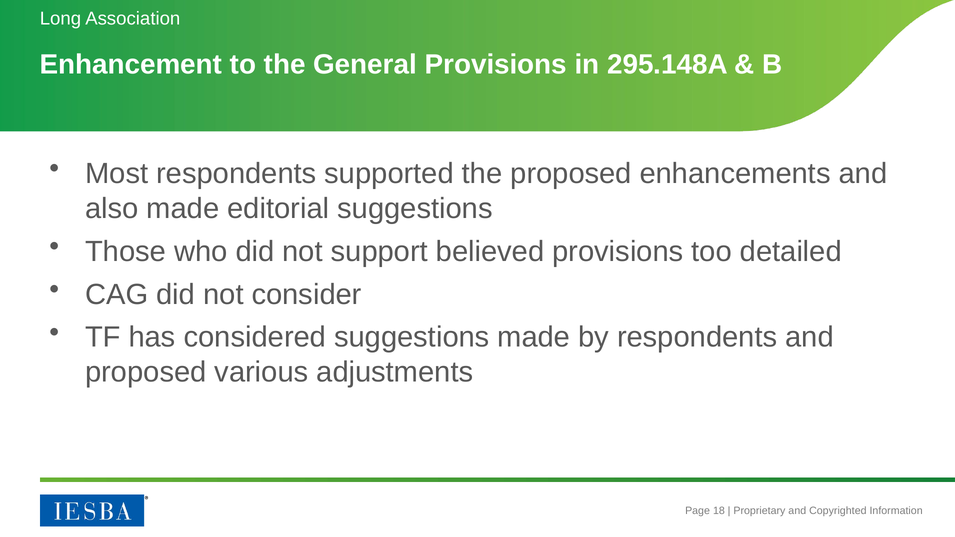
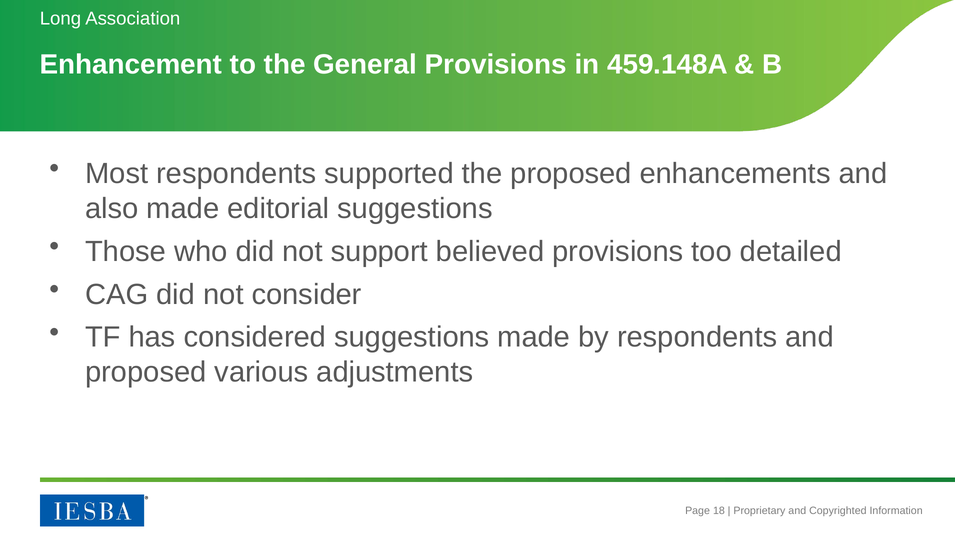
295.148A: 295.148A -> 459.148A
